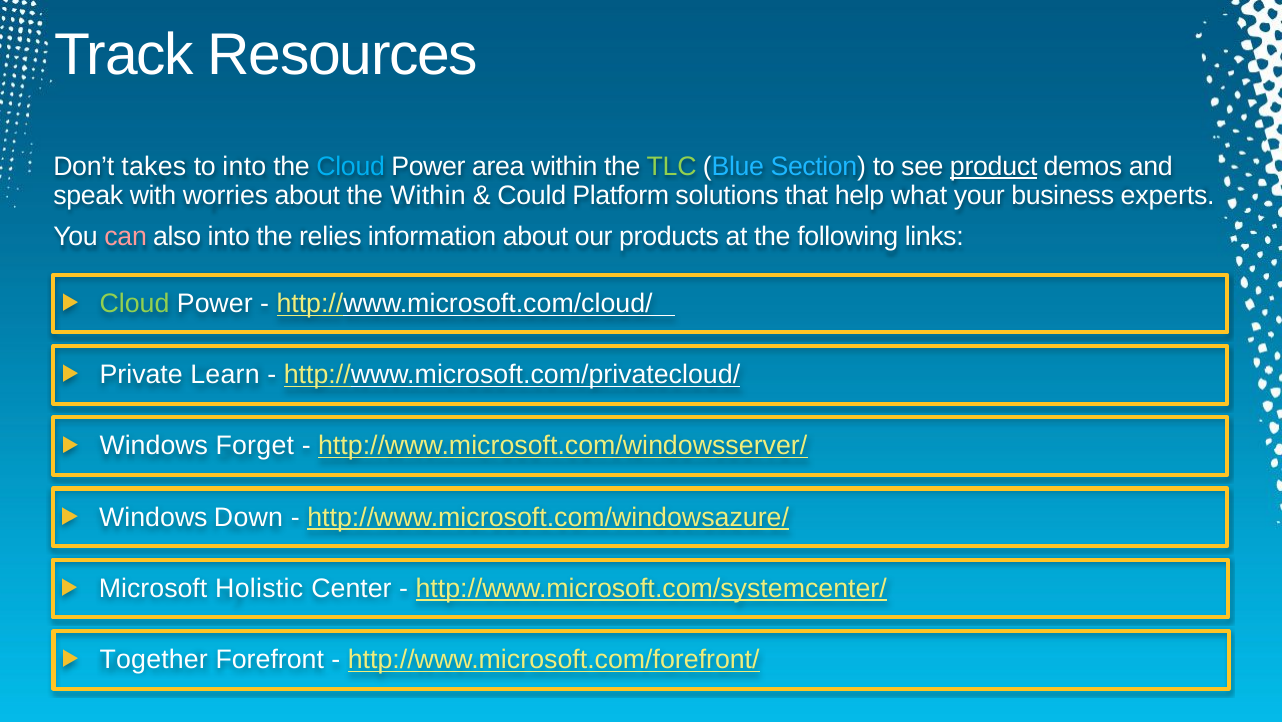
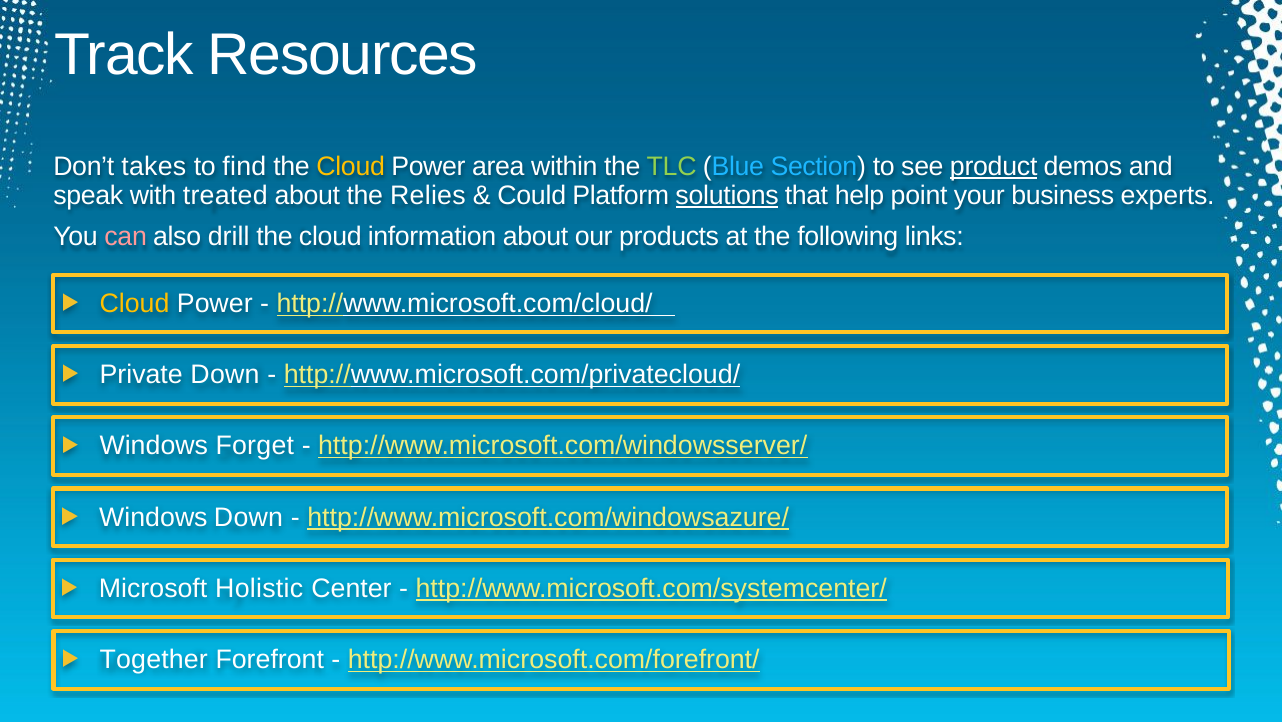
to into: into -> find
Cloud at (351, 167) colour: light blue -> yellow
worries: worries -> treated
the Within: Within -> Relies
solutions underline: none -> present
what: what -> point
also into: into -> drill
relies at (330, 237): relies -> cloud
Cloud at (135, 303) colour: light green -> yellow
Private Learn: Learn -> Down
